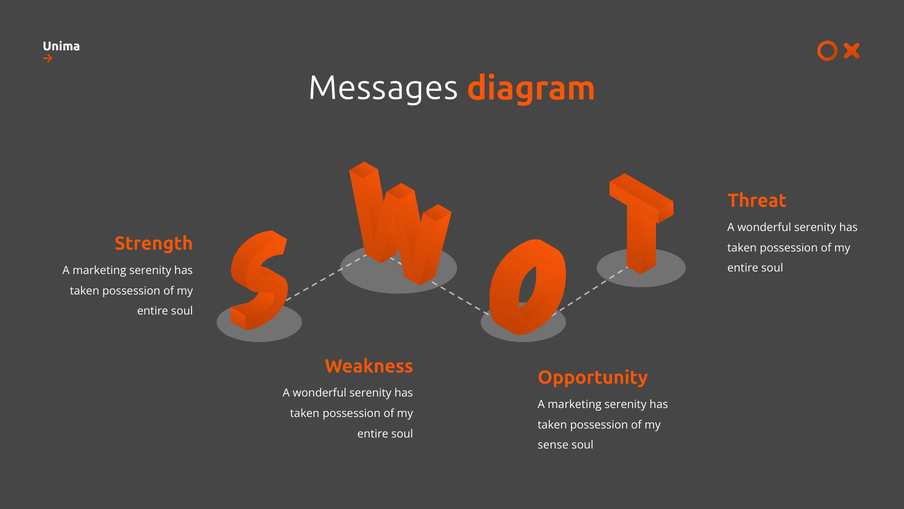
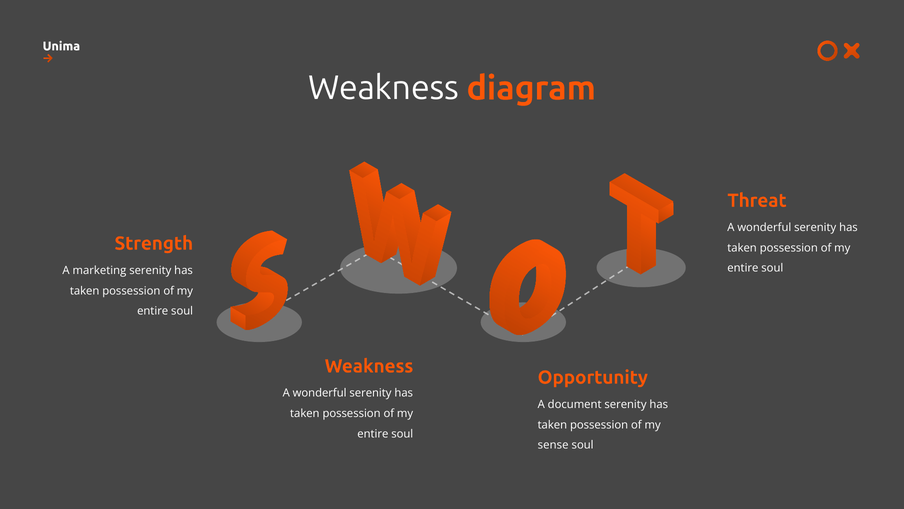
Messages at (383, 88): Messages -> Weakness
marketing at (575, 404): marketing -> document
